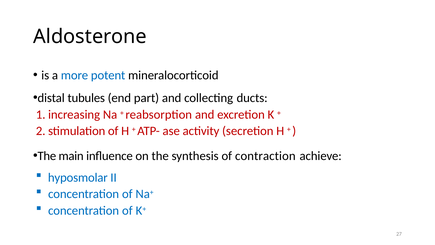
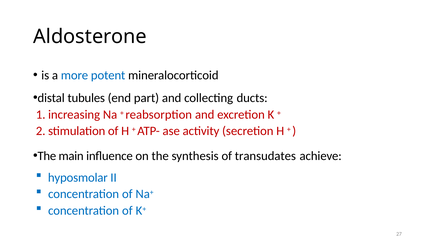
contraction: contraction -> transudates
